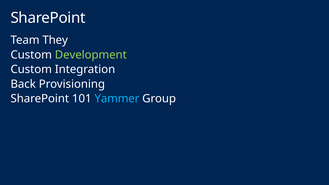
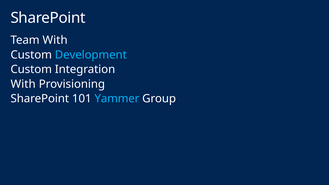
Team They: They -> With
Development colour: light green -> light blue
Back at (23, 84): Back -> With
